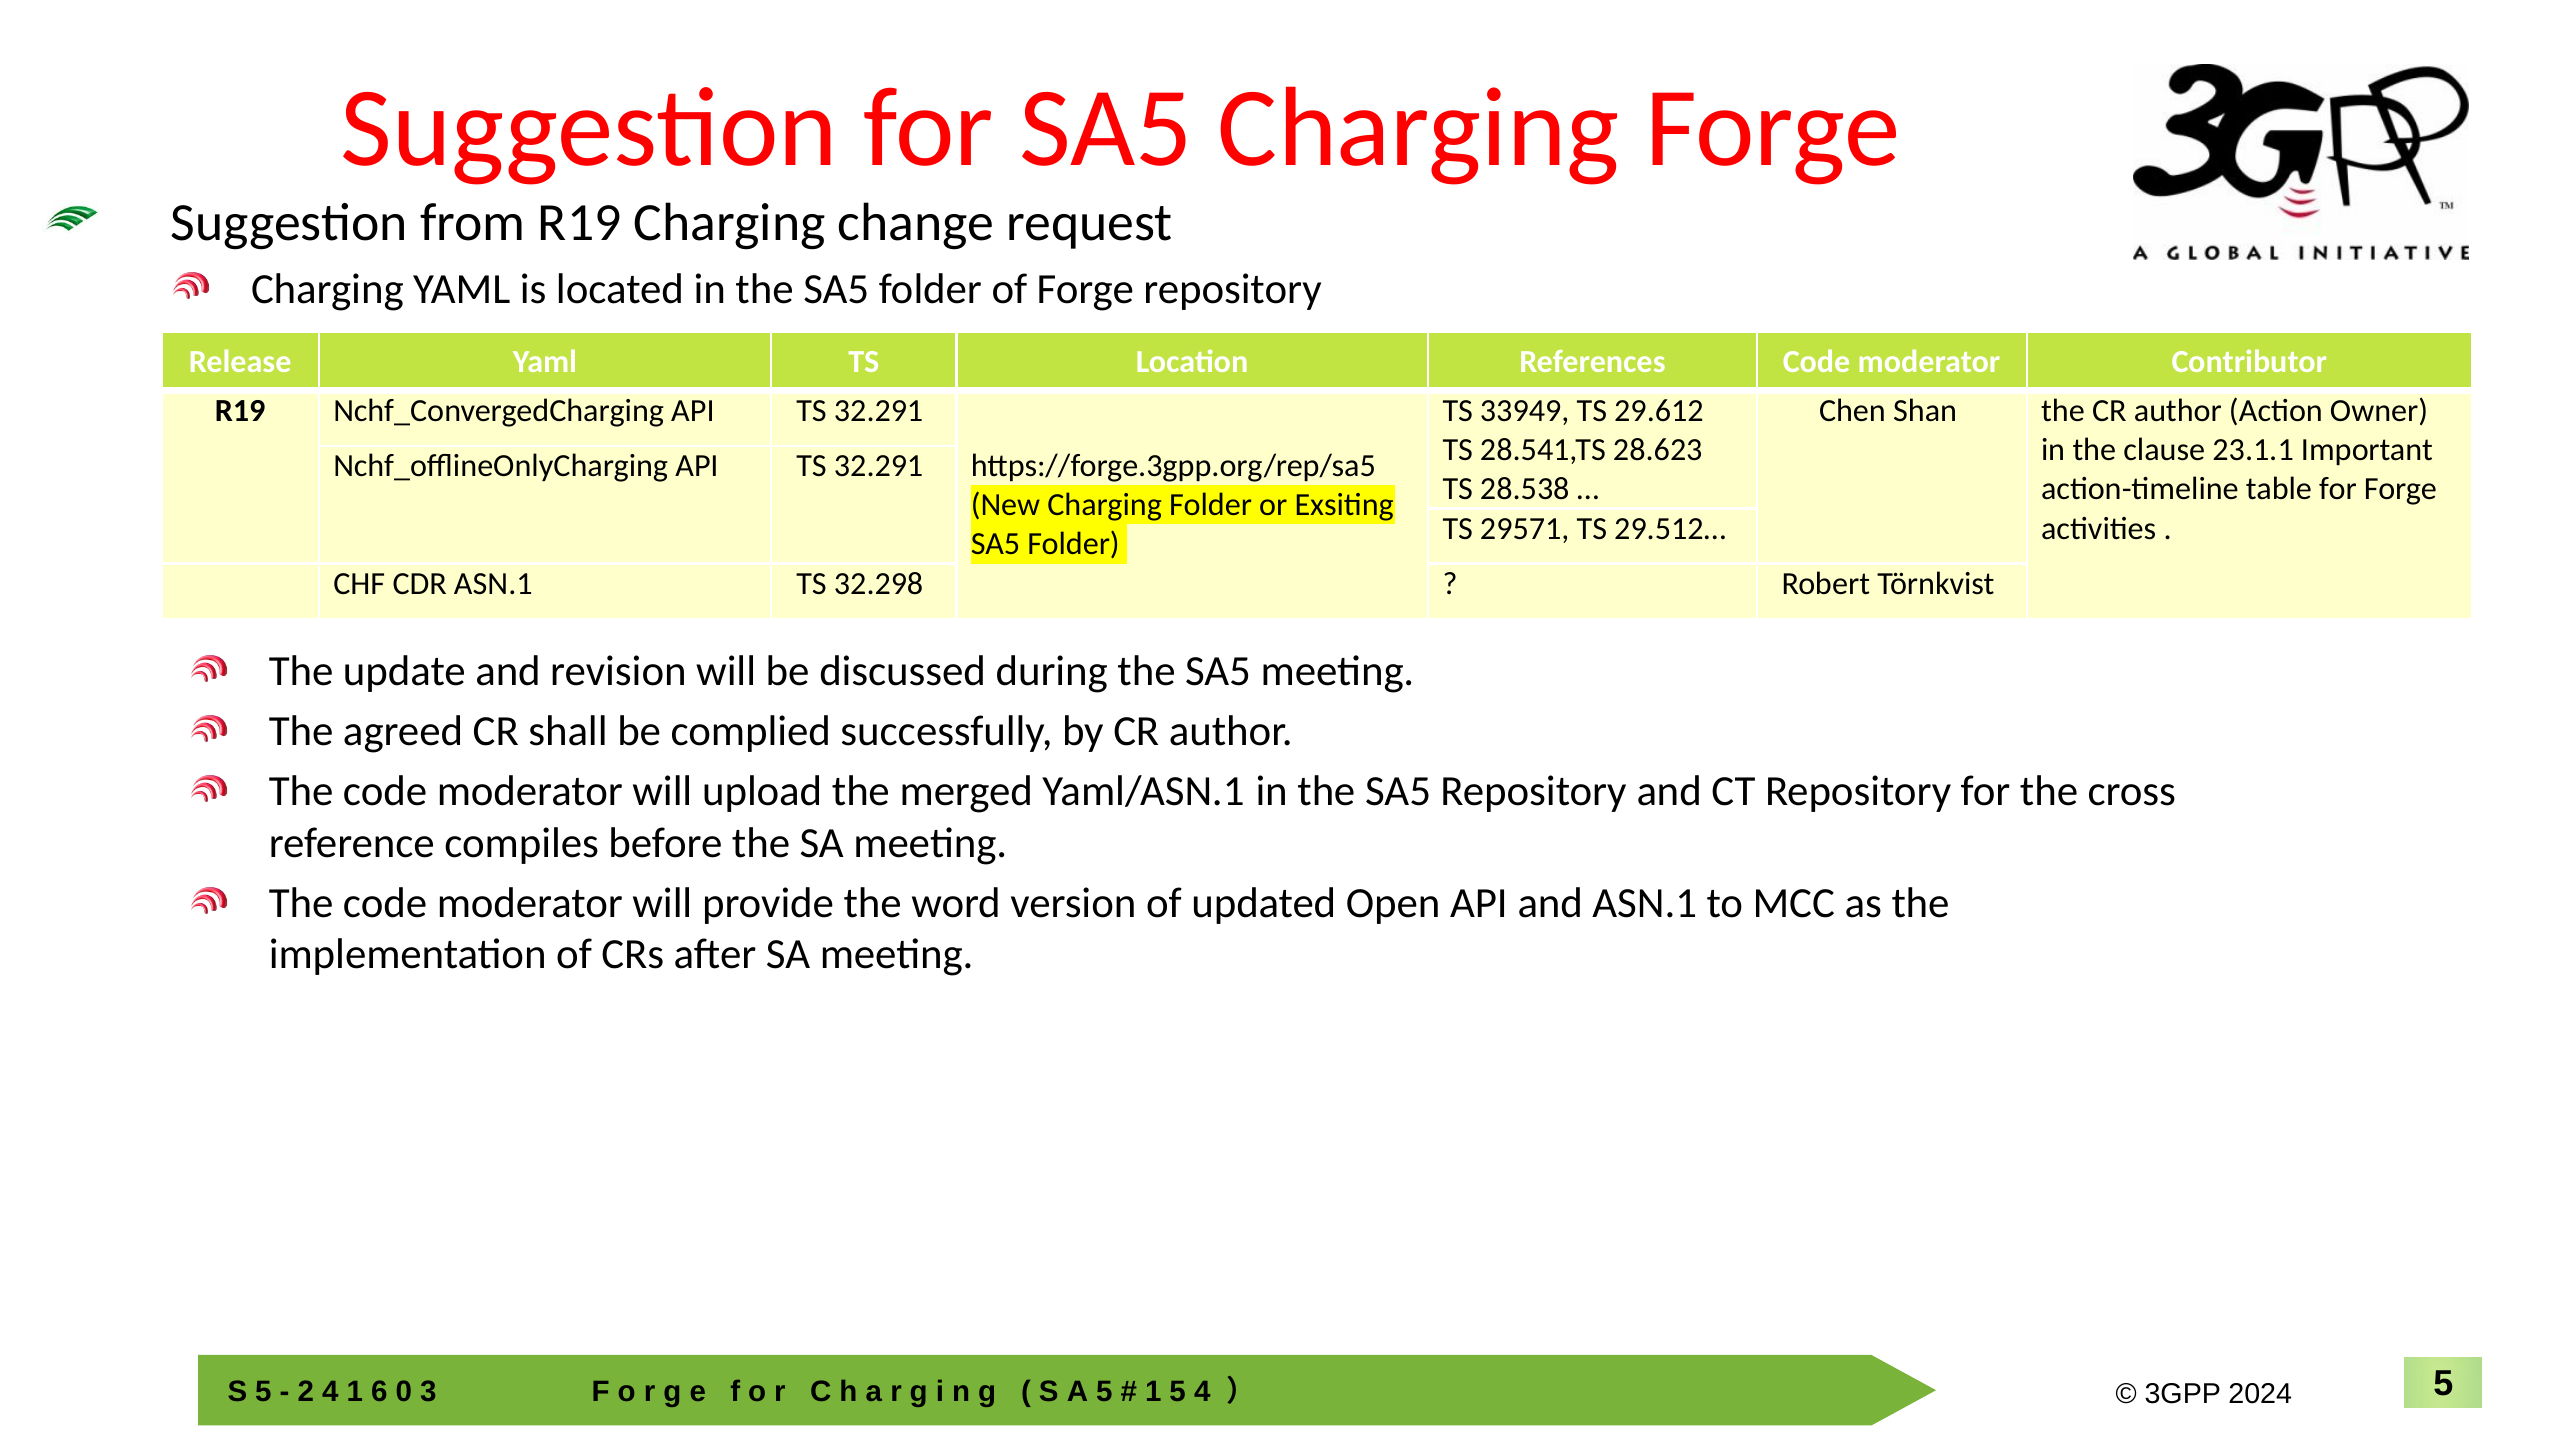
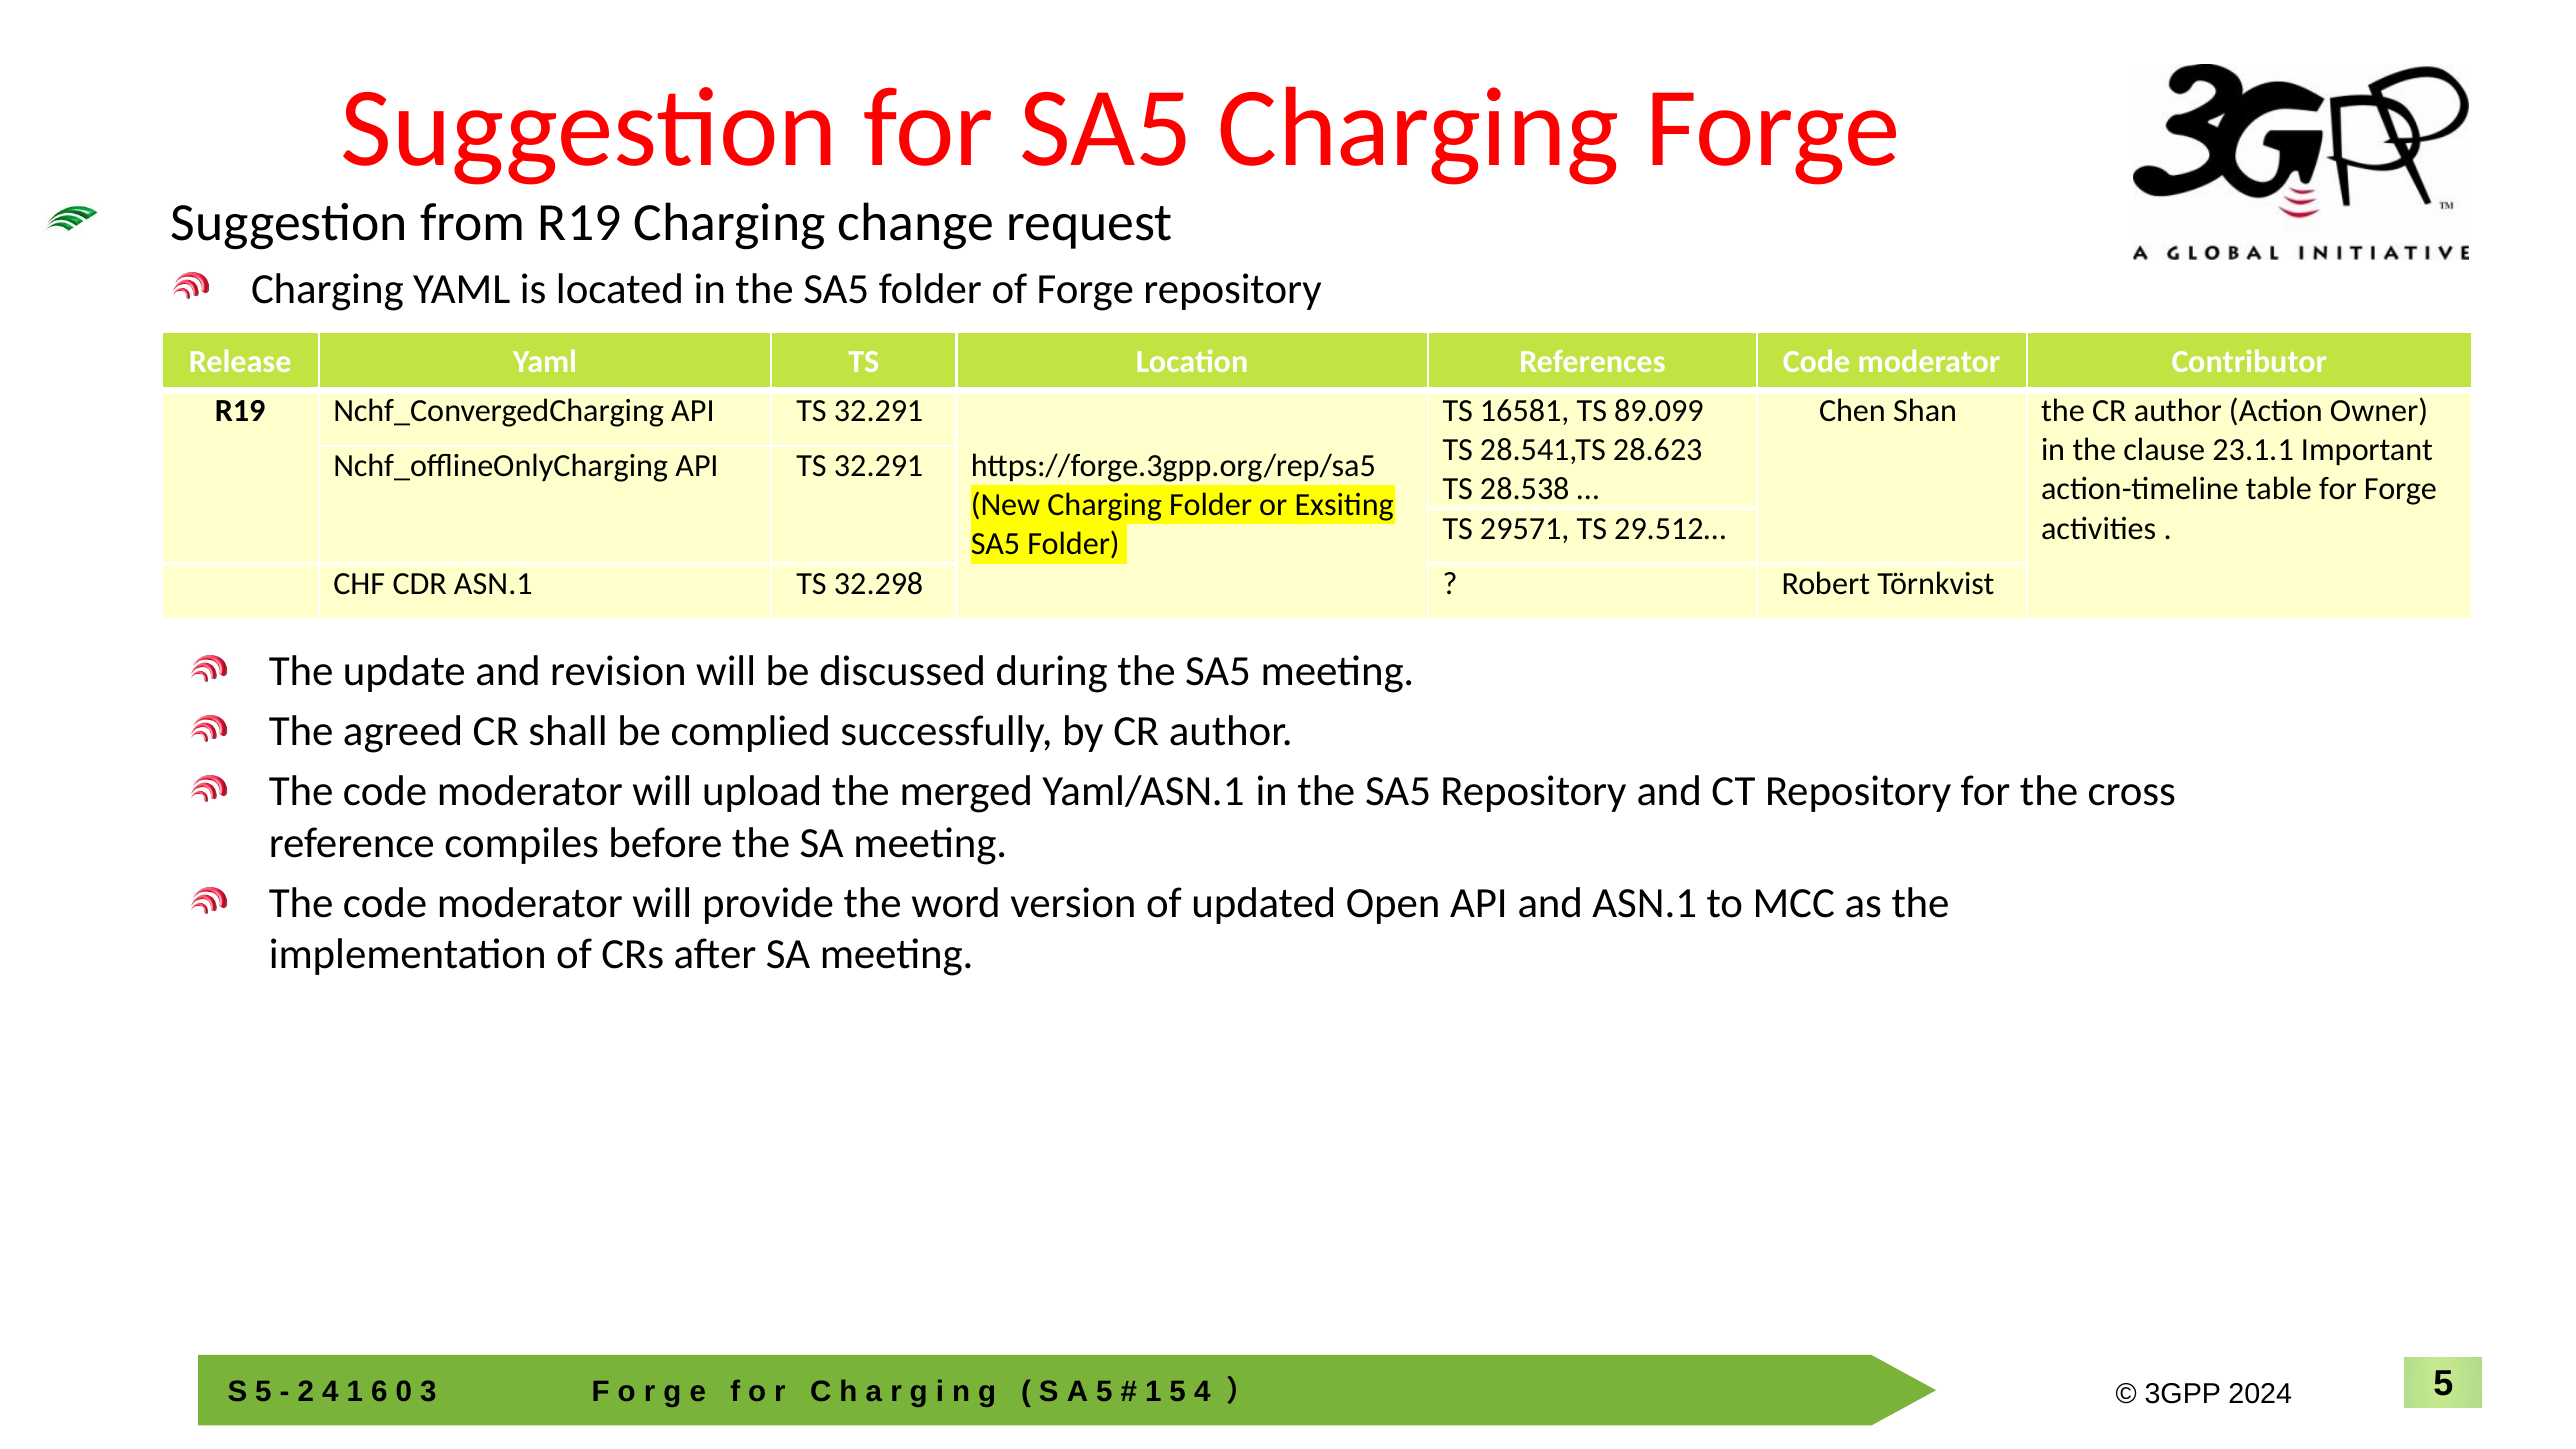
33949: 33949 -> 16581
29.612: 29.612 -> 89.099
